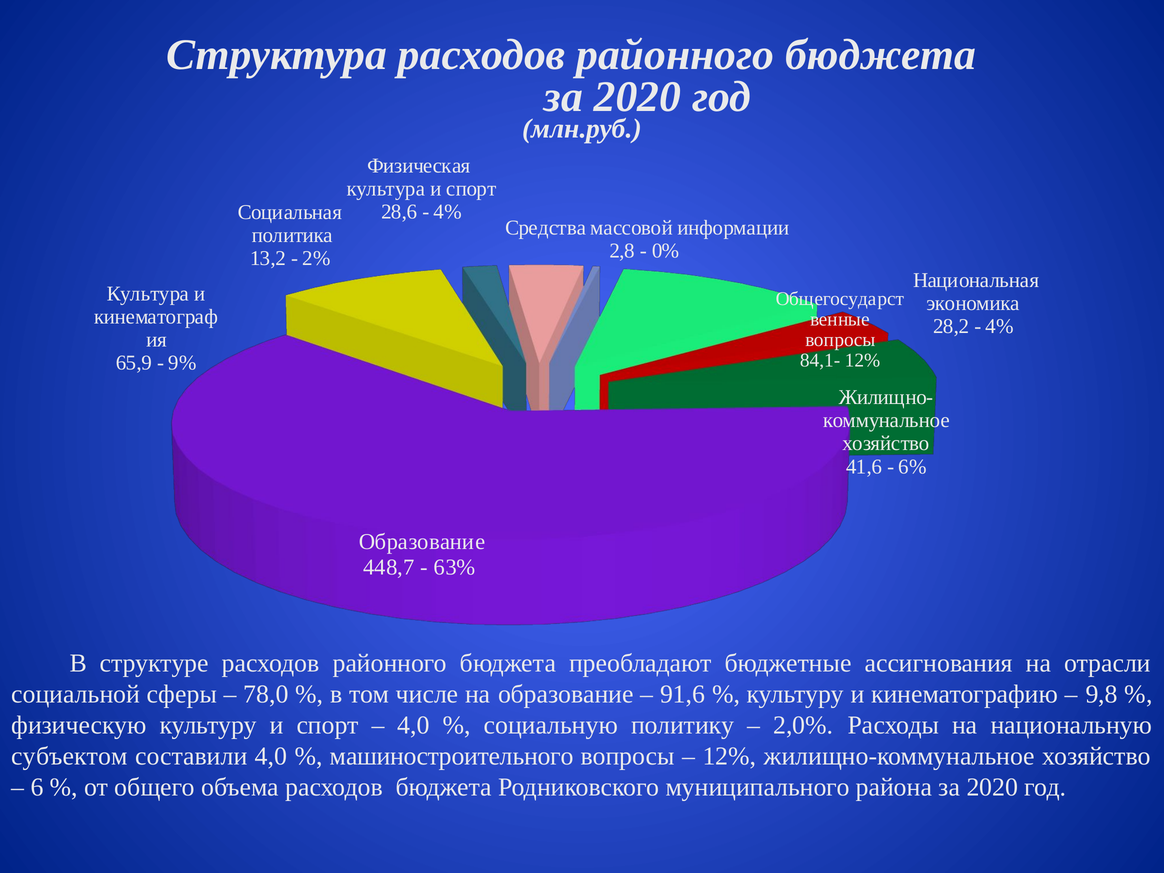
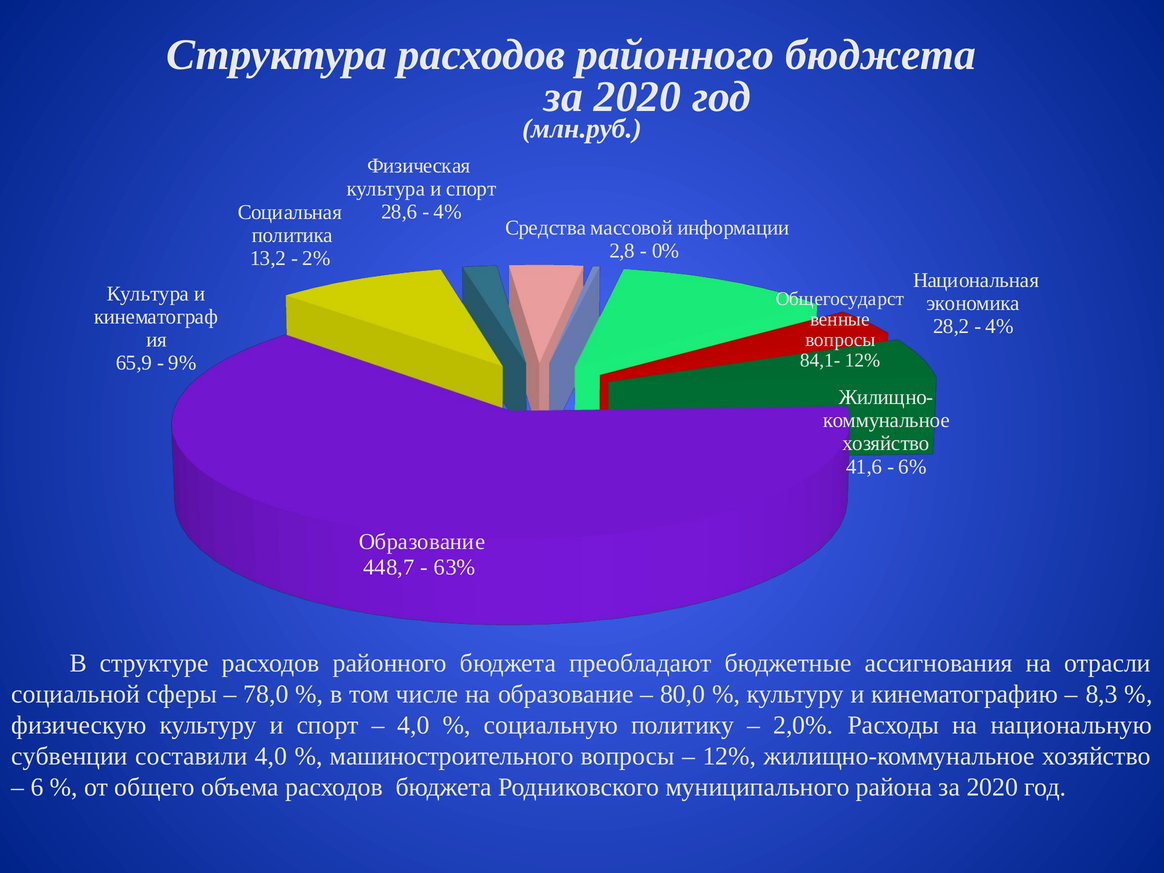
91,6: 91,6 -> 80,0
9,8: 9,8 -> 8,3
субъектом: субъектом -> субвенции
